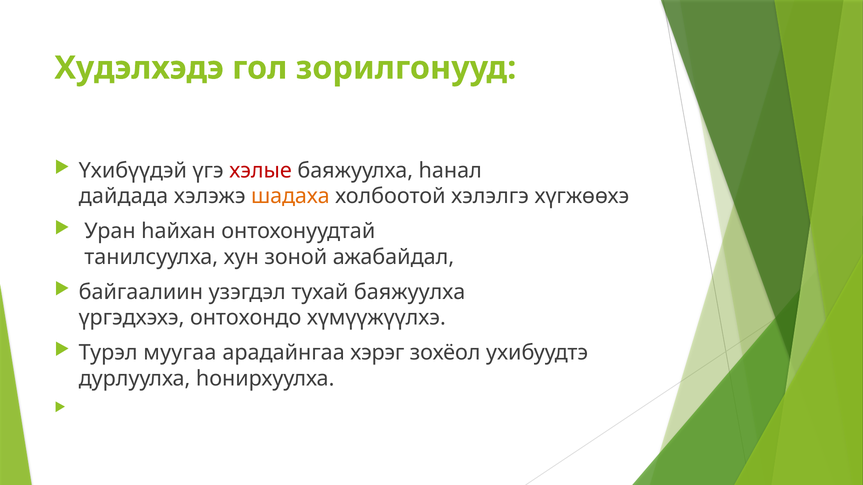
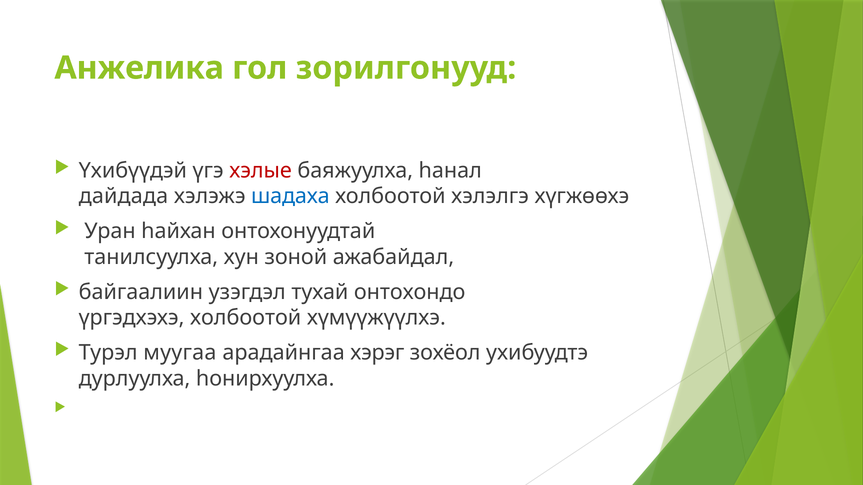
Худэлхэдэ: Худэлхэдэ -> Анжелика
шадаха colour: orange -> blue
тухай баяжуулха: баяжуулха -> онтохондо
үргэдхэхэ онтохондо: онтохондо -> холбоотой
